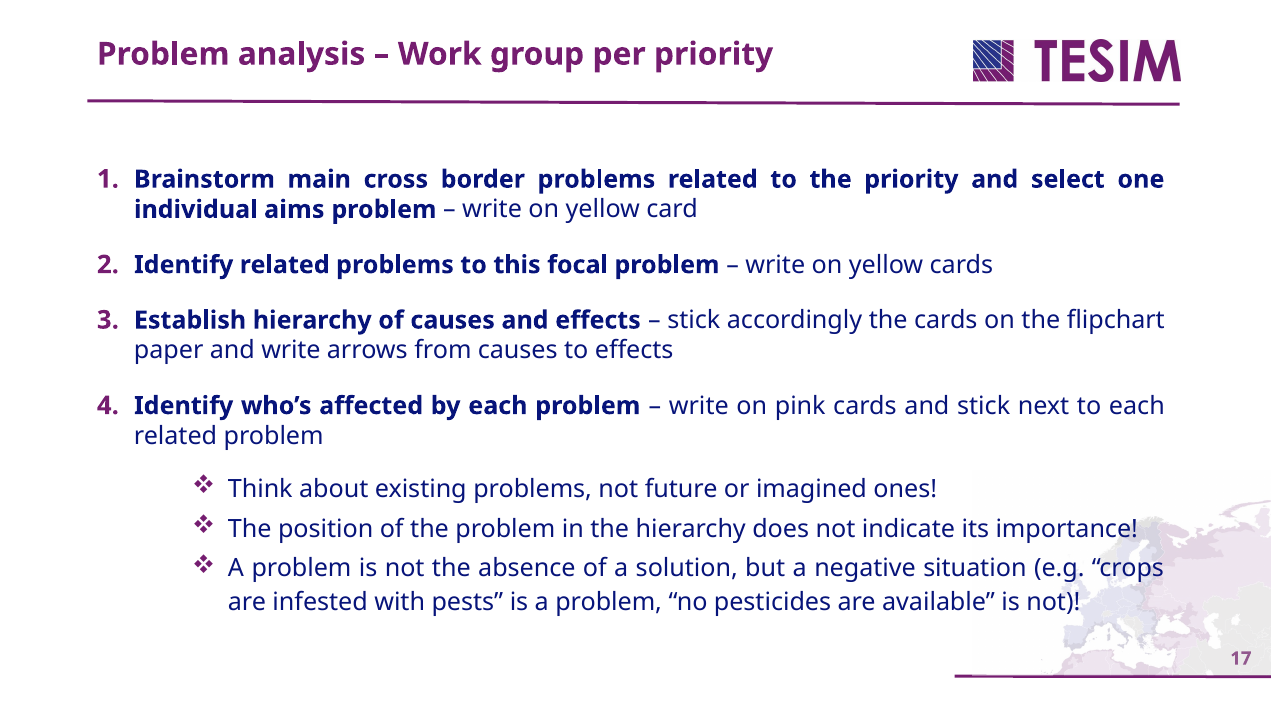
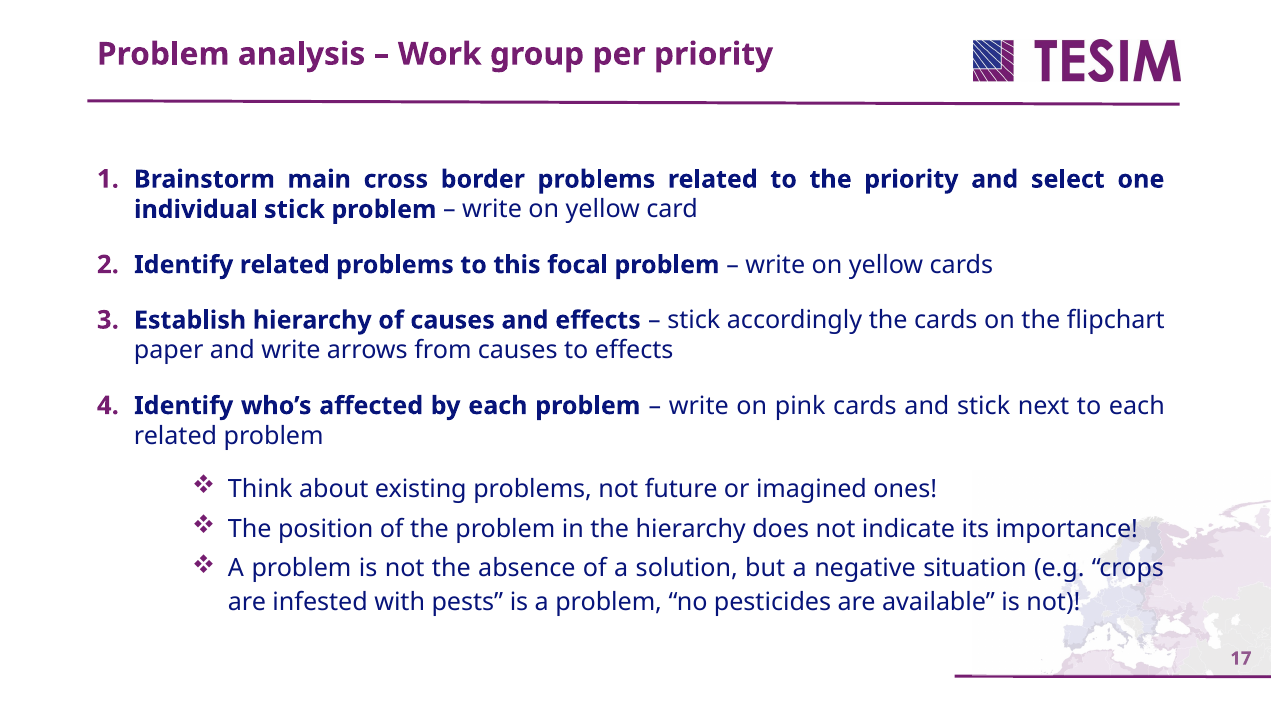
individual aims: aims -> stick
